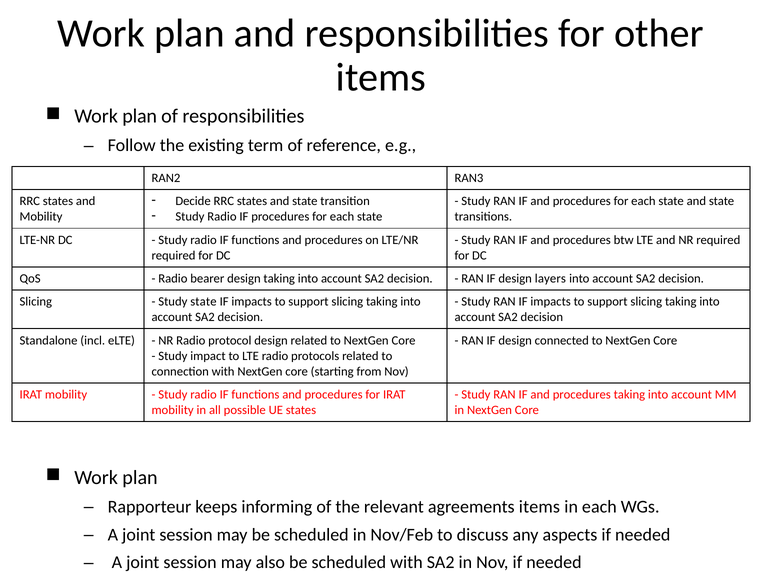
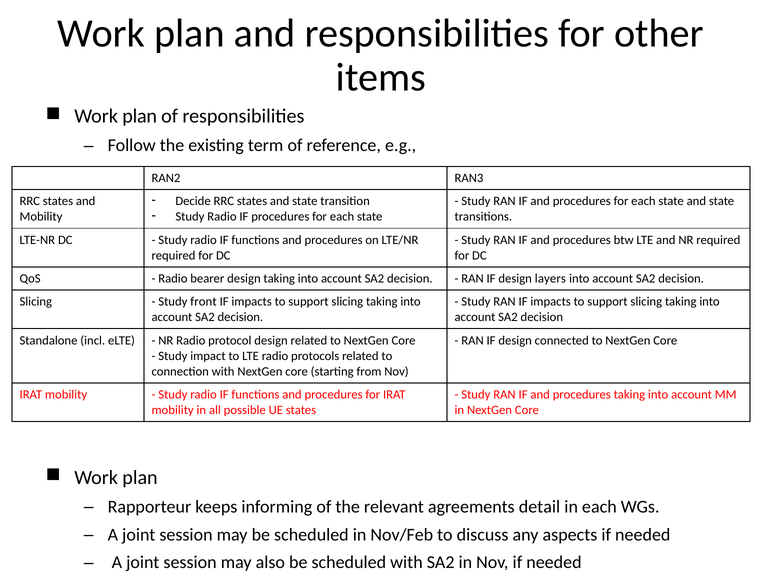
Study state: state -> front
agreements items: items -> detail
